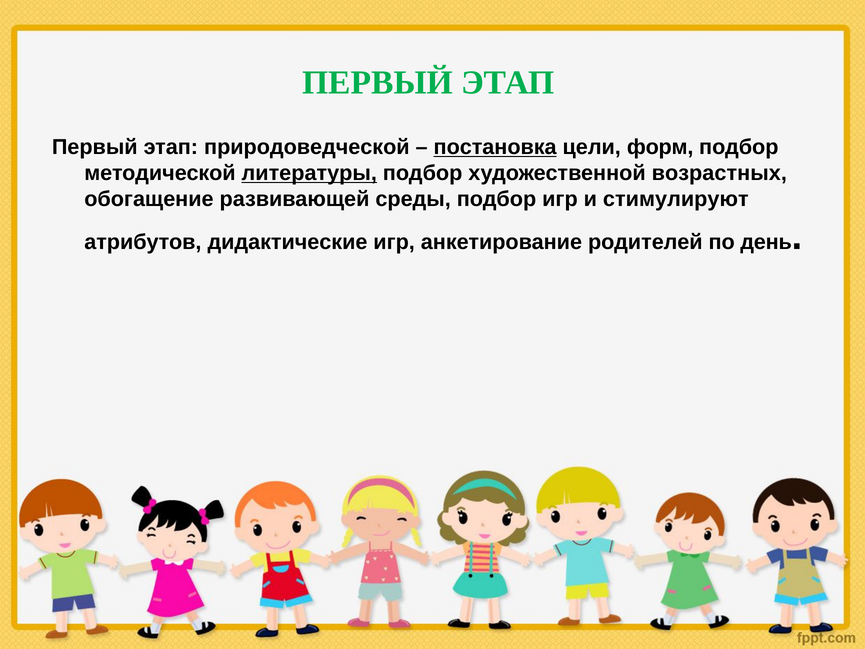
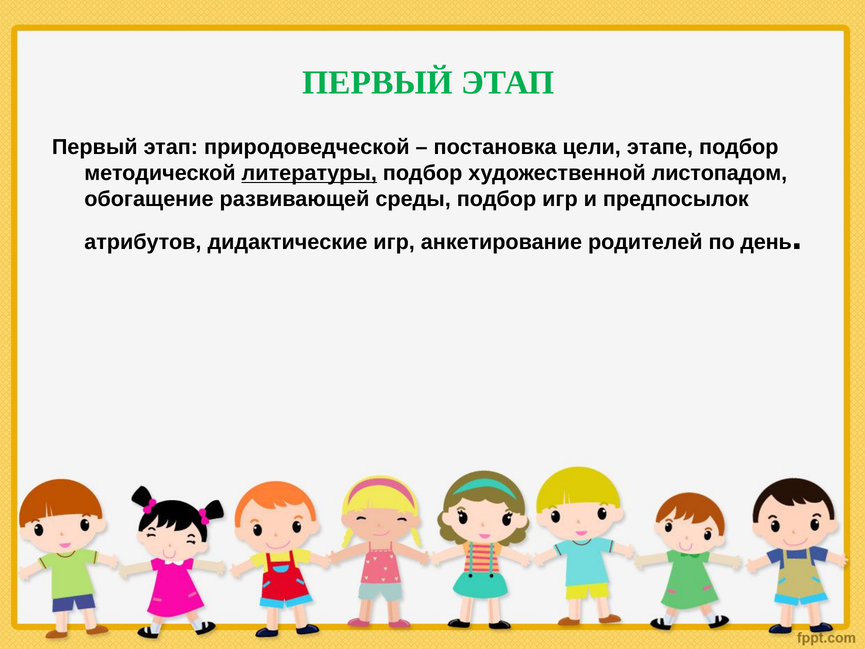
постановка underline: present -> none
форм: форм -> этапе
возрастных: возрастных -> листопадом
стимулируют: стимулируют -> предпосылок
